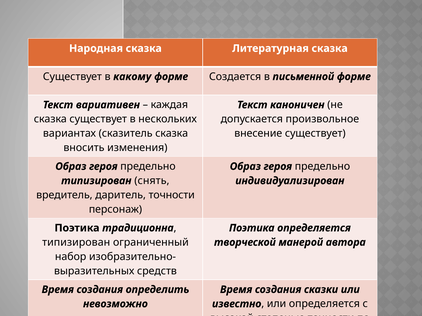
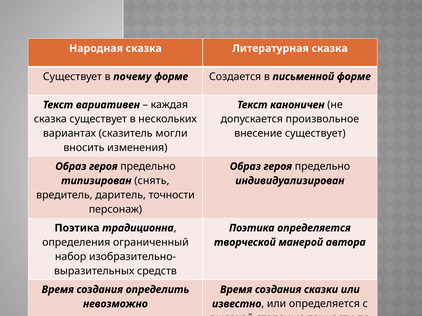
какому: какому -> почему
сказитель сказка: сказка -> могли
типизирован at (76, 243): типизирован -> определения
